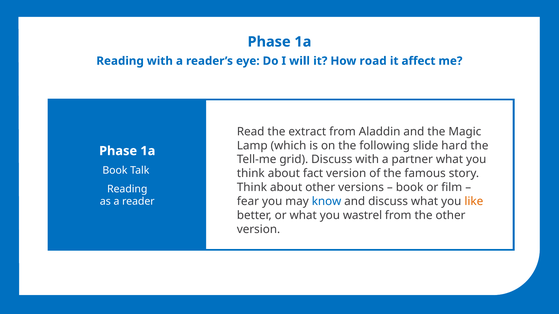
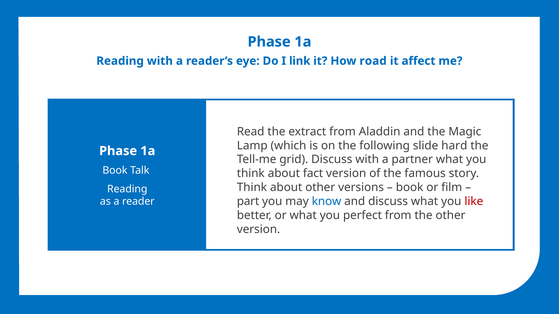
will: will -> link
fear: fear -> part
like colour: orange -> red
wastrel: wastrel -> perfect
